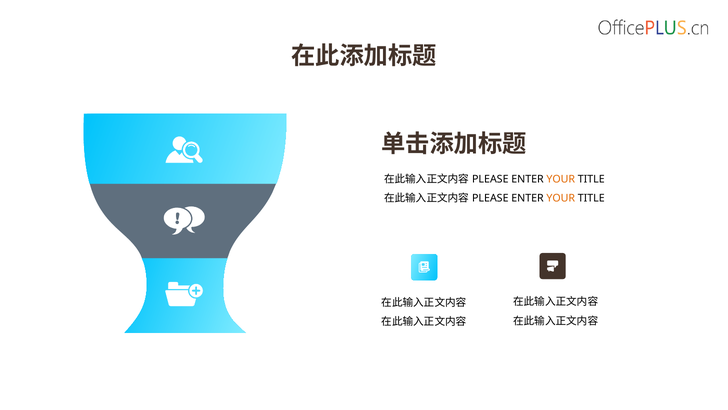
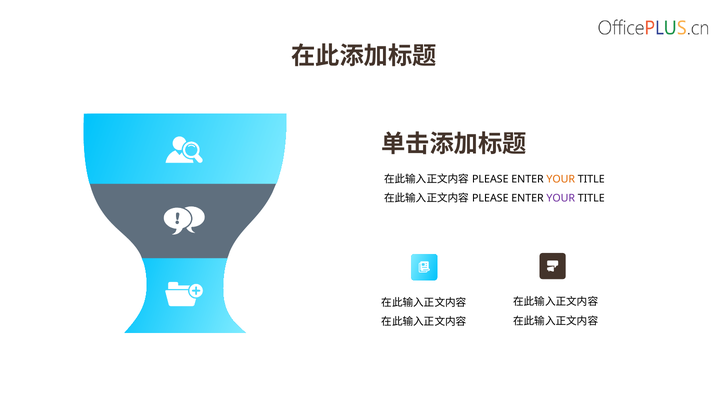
YOUR at (561, 198) colour: orange -> purple
